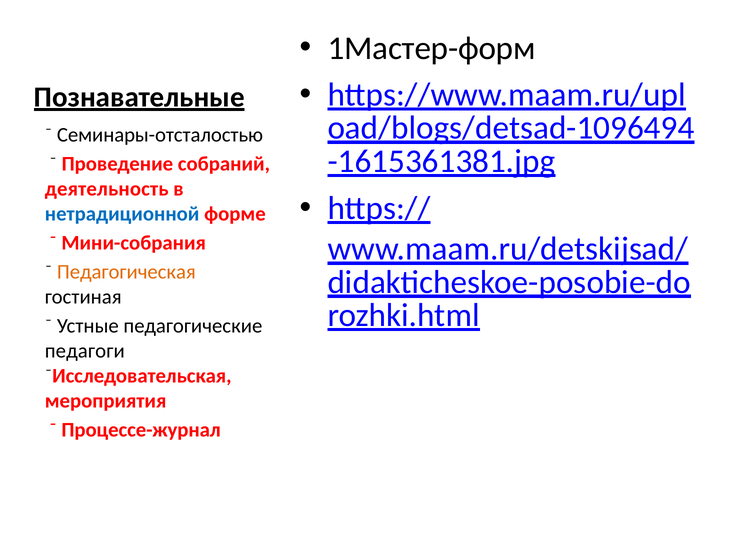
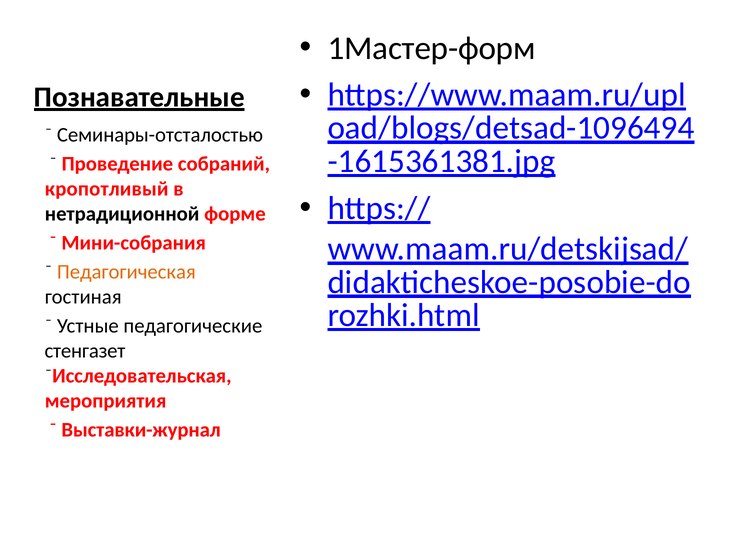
деятельность: деятельность -> кропотливый
нетрадиционной colour: blue -> black
педагоги: педагоги -> стенгазет
Процессе-журнал: Процессе-журнал -> Выставки-журнал
